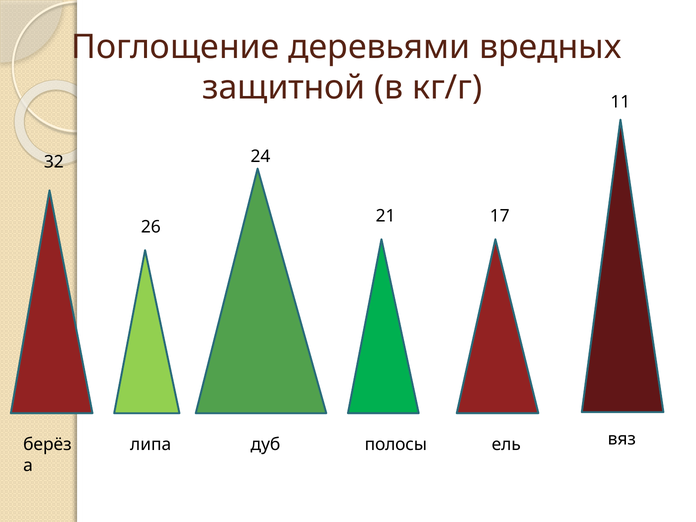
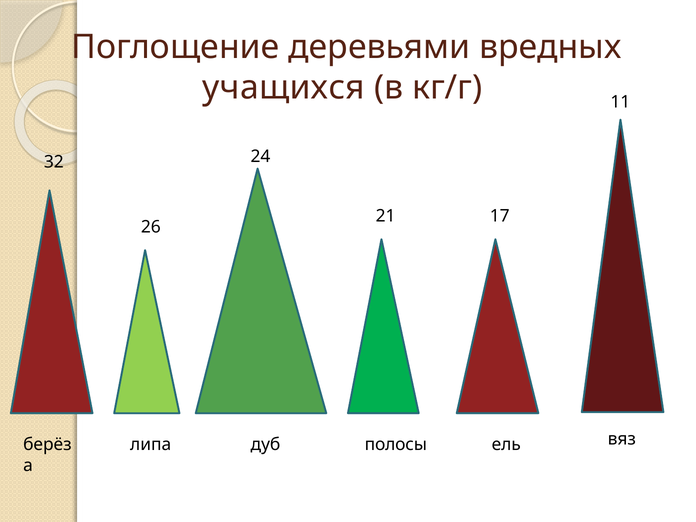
защитной: защитной -> учащихся
